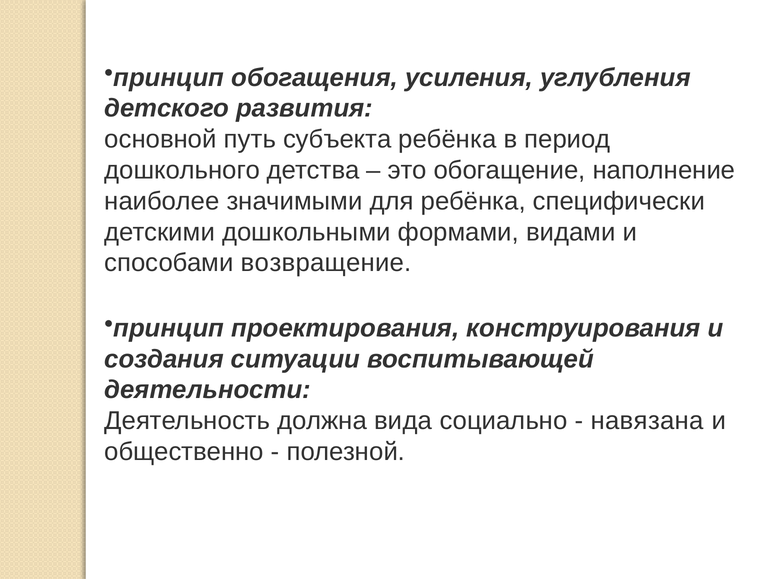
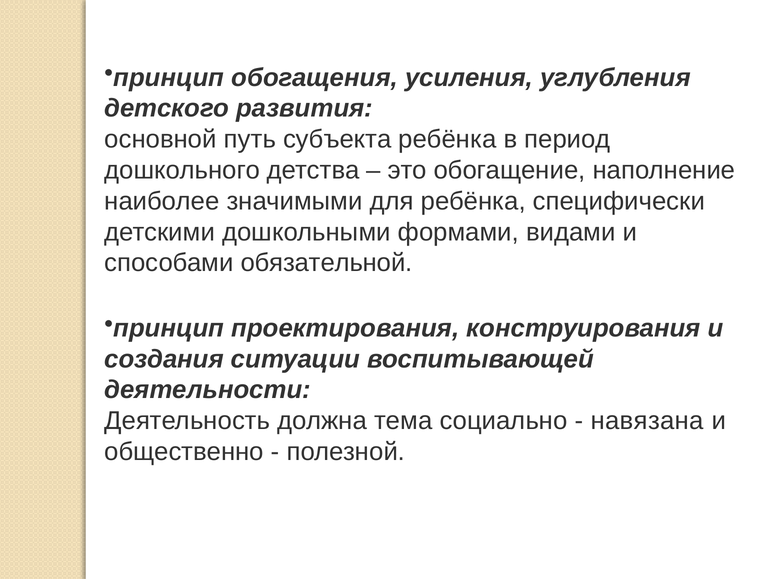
возвращение: возвращение -> обязательной
вида: вида -> тема
